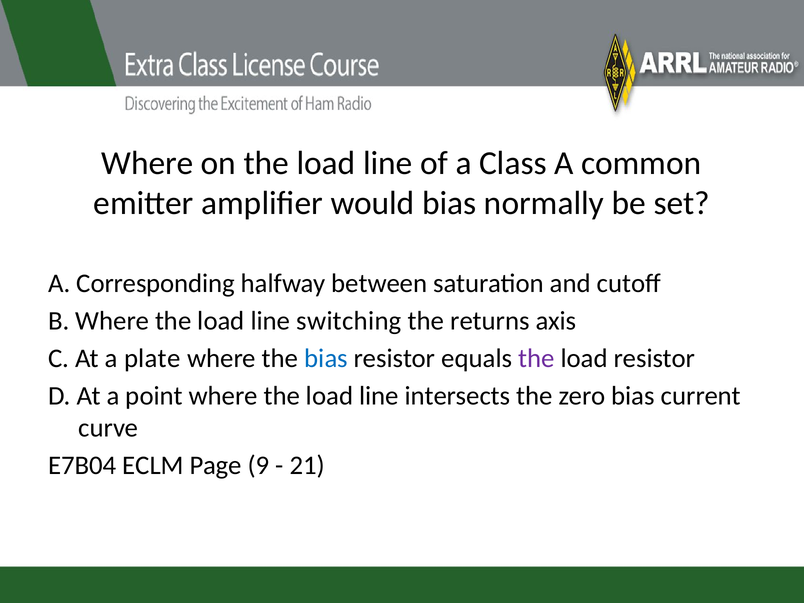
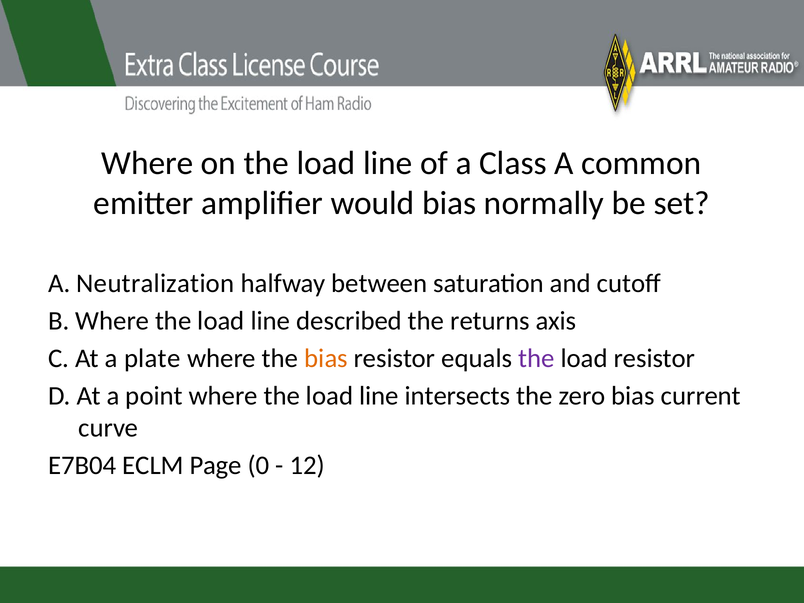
Corresponding: Corresponding -> Neutralization
switching: switching -> described
bias at (326, 358) colour: blue -> orange
9: 9 -> 0
21: 21 -> 12
